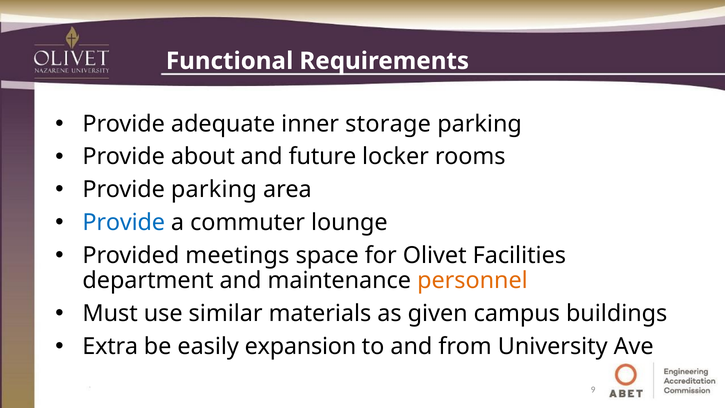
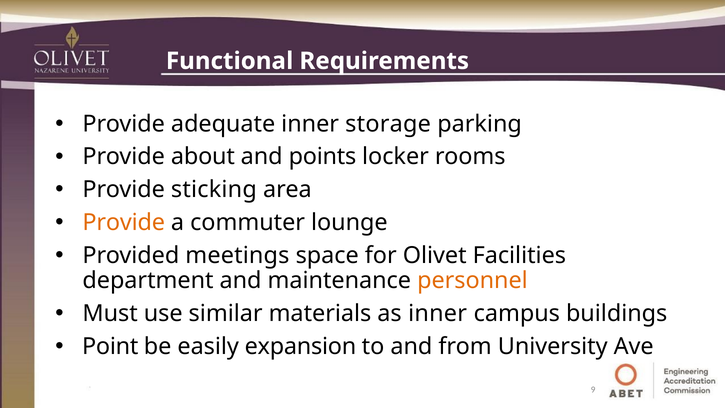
future: future -> points
Provide parking: parking -> sticking
Provide at (124, 222) colour: blue -> orange
as given: given -> inner
Extra: Extra -> Point
